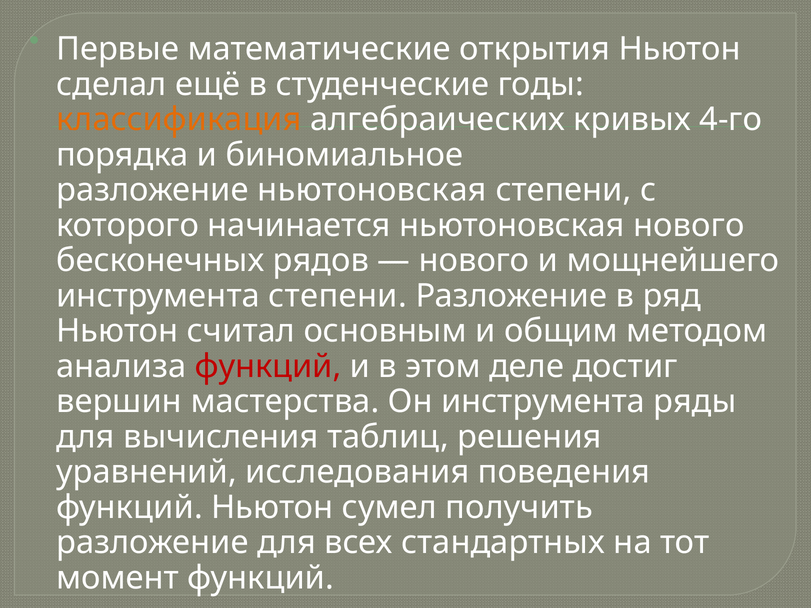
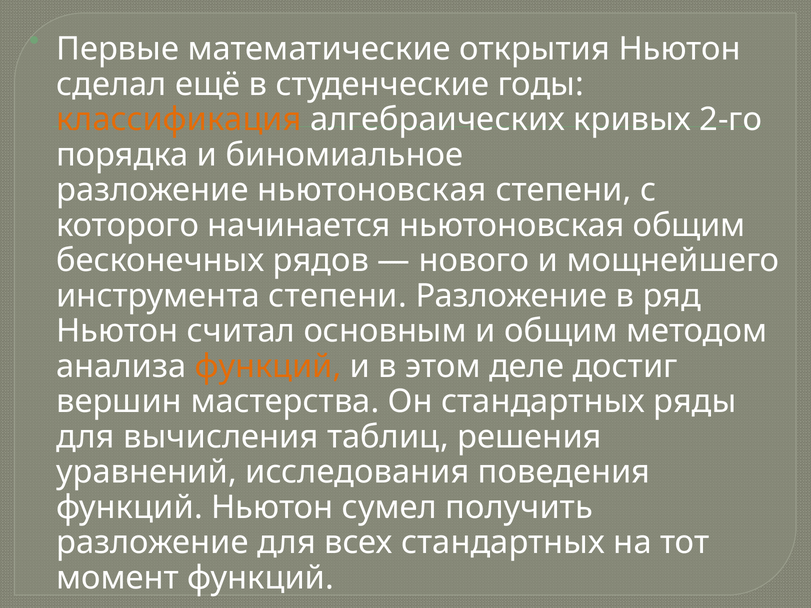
4-го: 4-го -> 2-го
ньютоновская нового: нового -> общим
функций at (268, 367) colour: red -> orange
Он инструмента: инструмента -> стандартных
